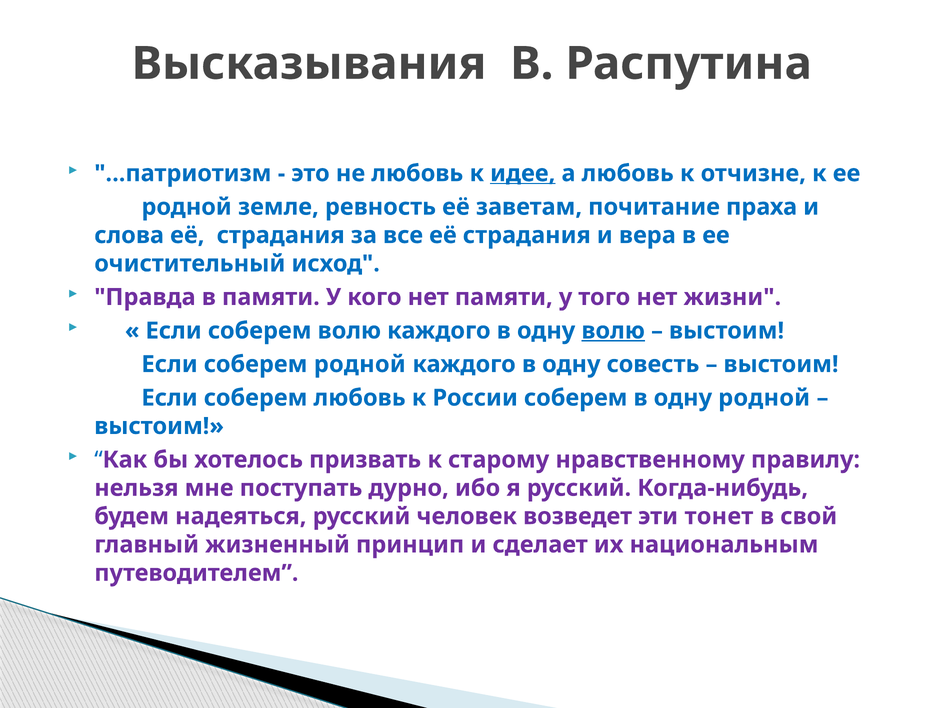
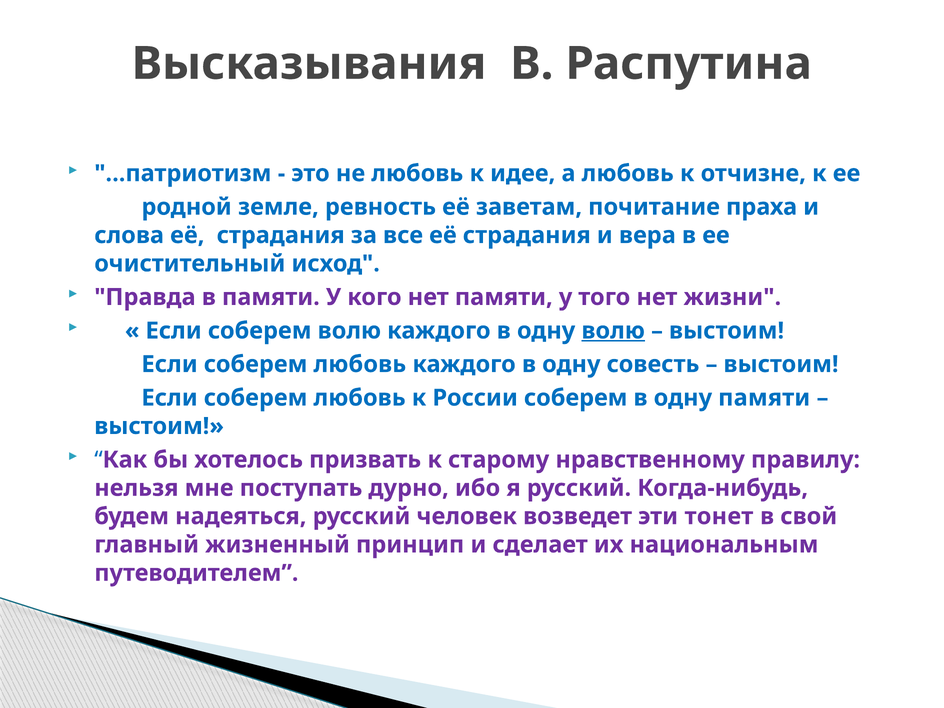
идее underline: present -> none
родной at (360, 364): родной -> любовь
одну родной: родной -> памяти
